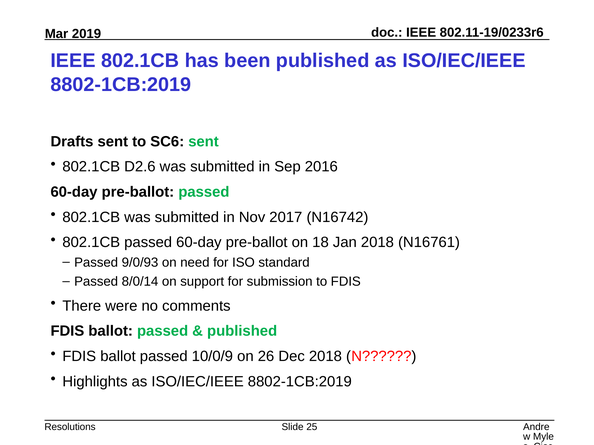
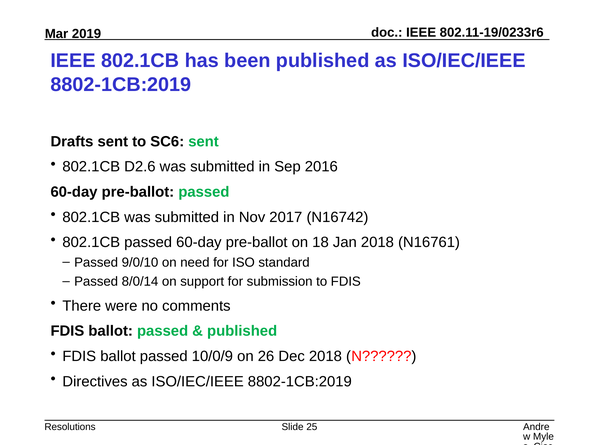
9/0/93: 9/0/93 -> 9/0/10
Highlights: Highlights -> Directives
